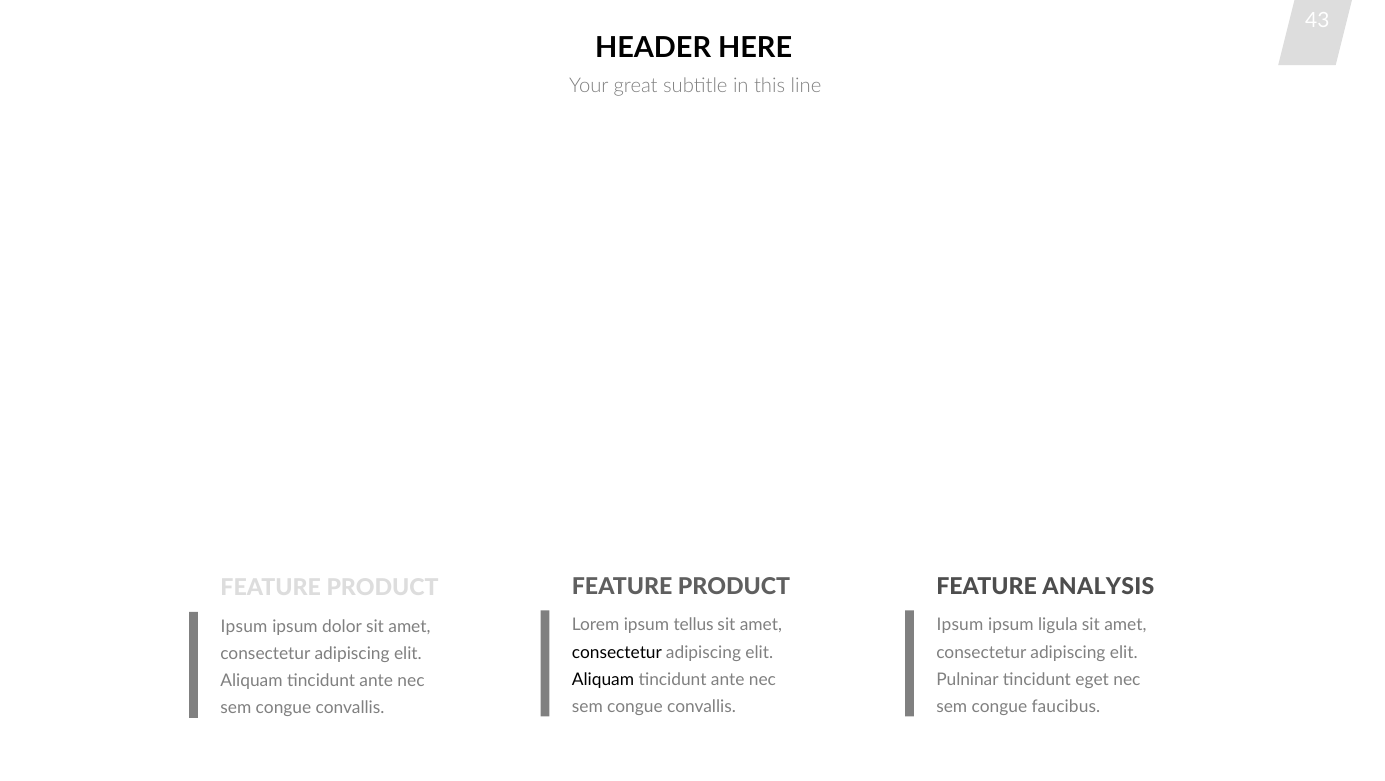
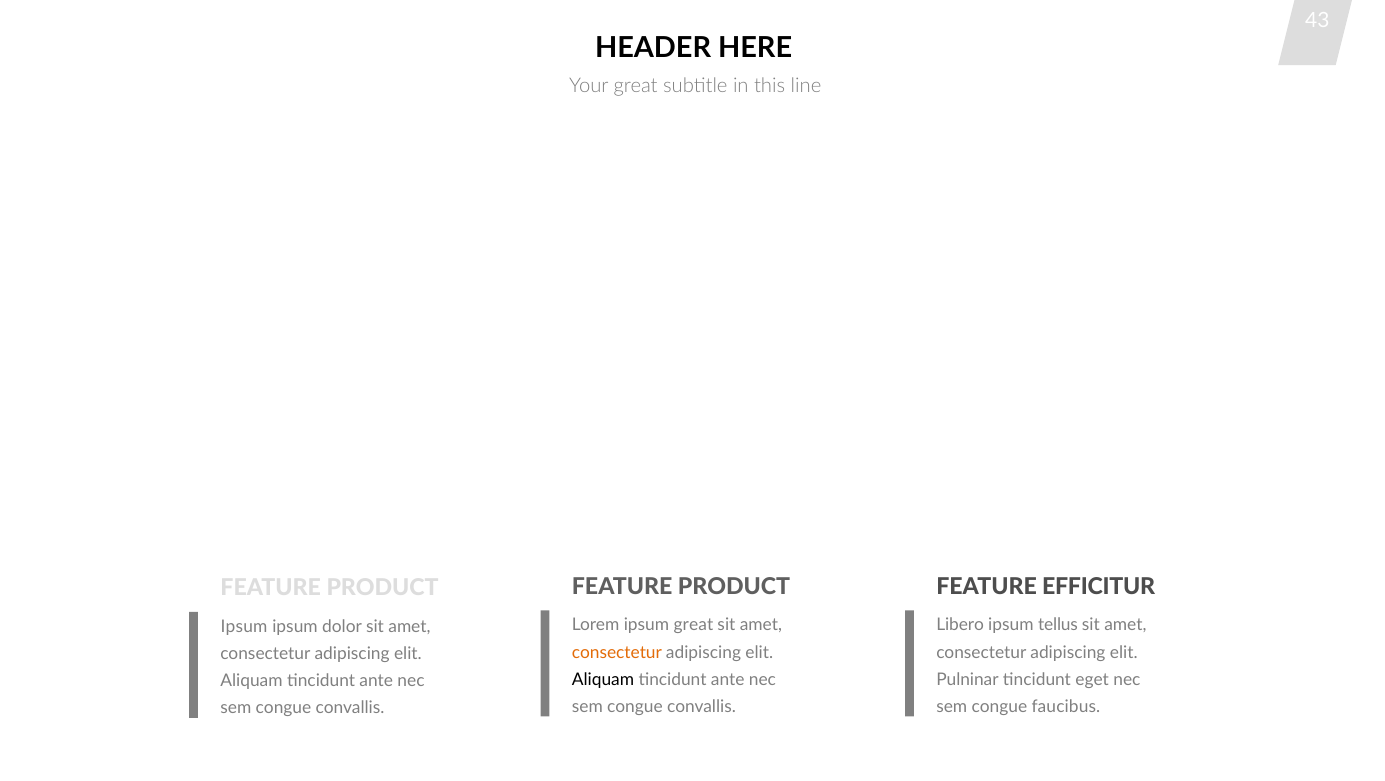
ANALYSIS: ANALYSIS -> EFFICITUR
ipsum tellus: tellus -> great
Ipsum at (960, 625): Ipsum -> Libero
ligula: ligula -> tellus
consectetur at (617, 652) colour: black -> orange
